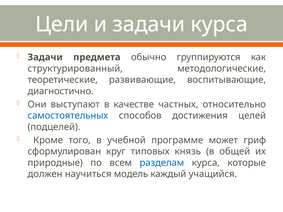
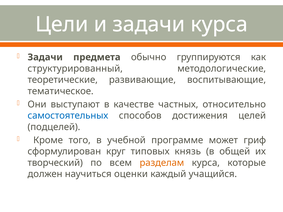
диагностично: диагностично -> тематическое
природные: природные -> творческий
разделам colour: blue -> orange
модель: модель -> оценки
